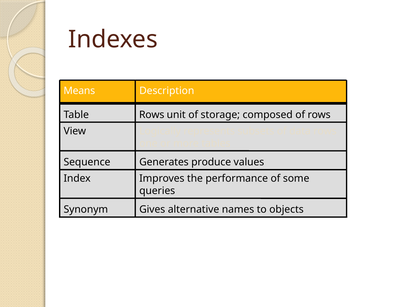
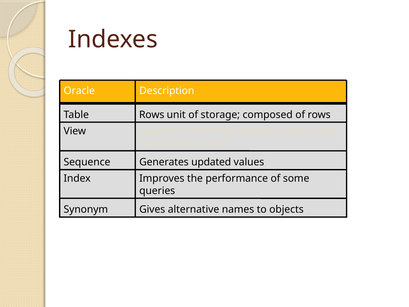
Means: Means -> Oracle
produce: produce -> updated
